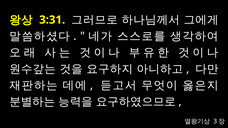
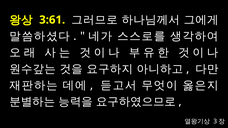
3:31: 3:31 -> 3:61
